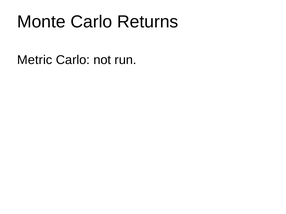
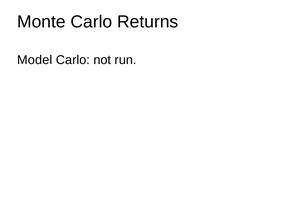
Metric: Metric -> Model
